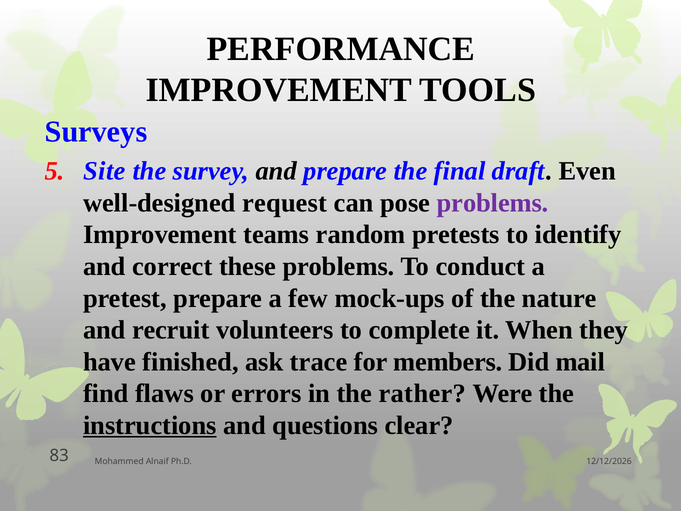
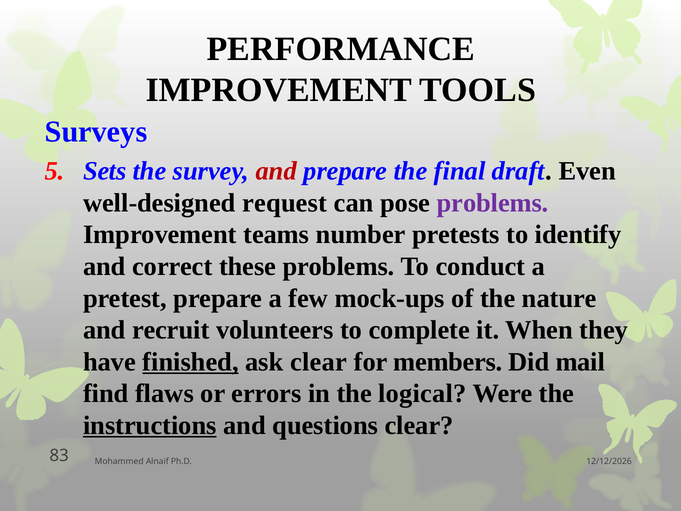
Site: Site -> Sets
and at (276, 171) colour: black -> red
random: random -> number
finished underline: none -> present
ask trace: trace -> clear
rather: rather -> logical
